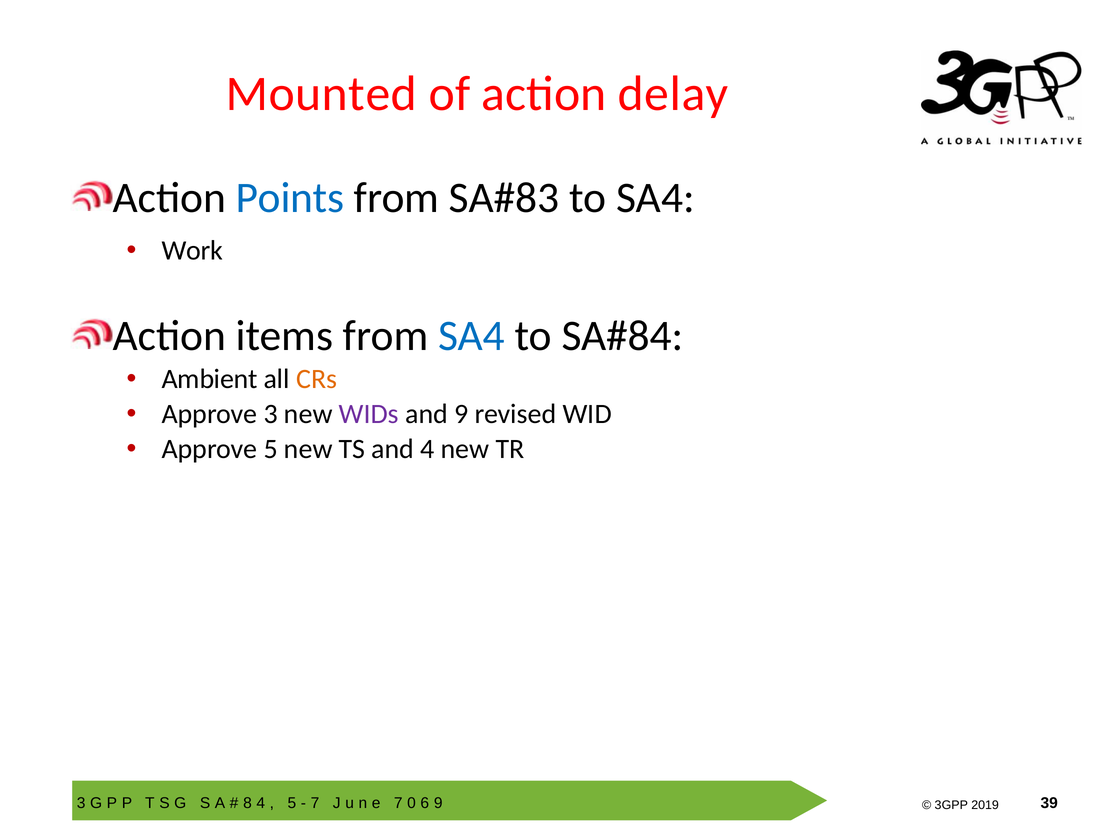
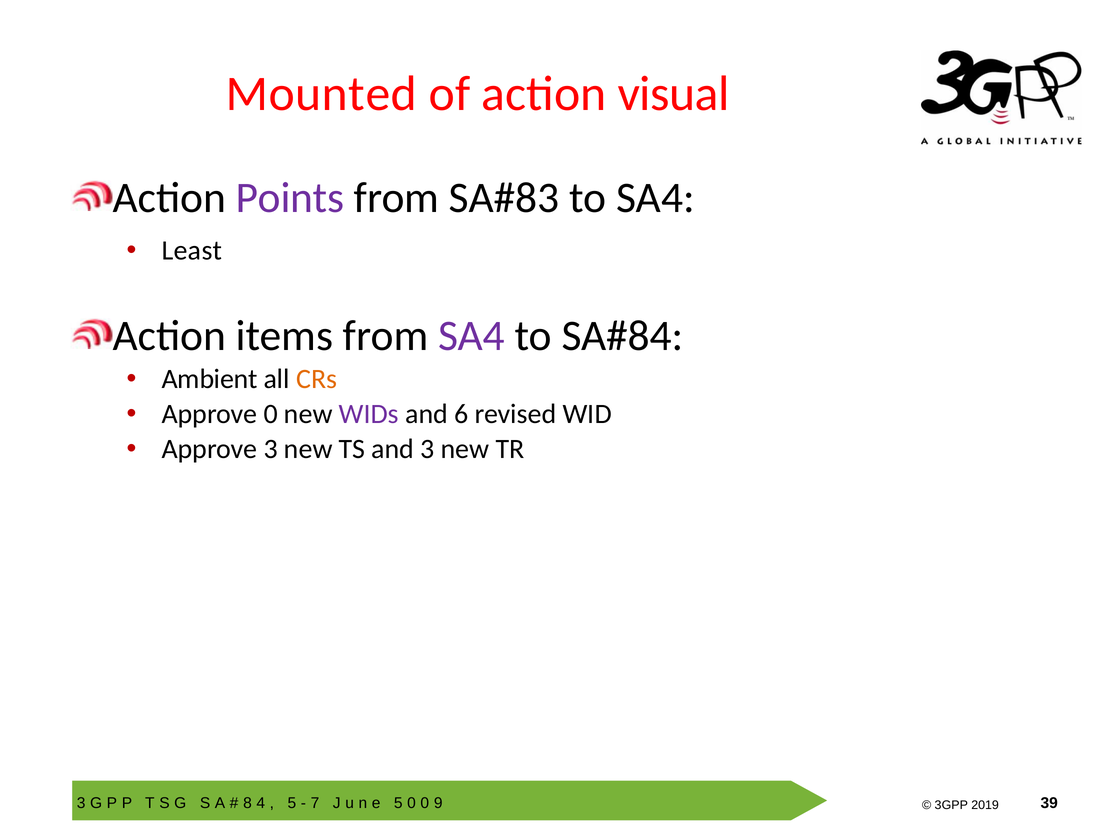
delay: delay -> visual
Points colour: blue -> purple
Work: Work -> Least
SA4 at (472, 336) colour: blue -> purple
Approve 3: 3 -> 0
and 9: 9 -> 6
Approve 5: 5 -> 3
and 4: 4 -> 3
7 at (398, 803): 7 -> 5
6 at (425, 803): 6 -> 0
